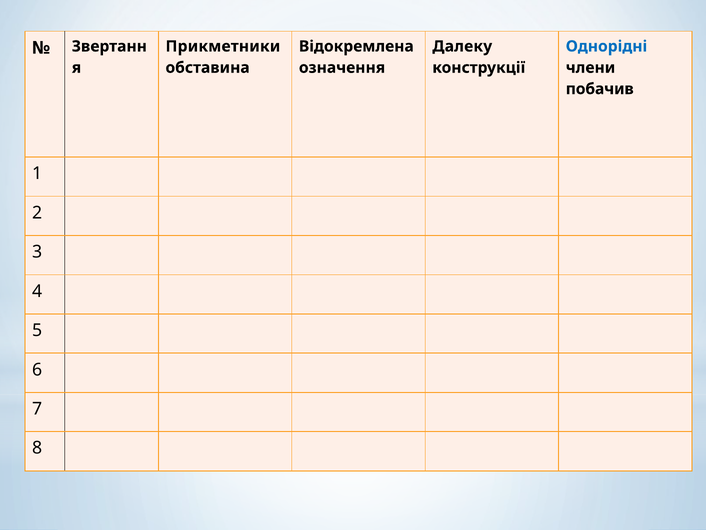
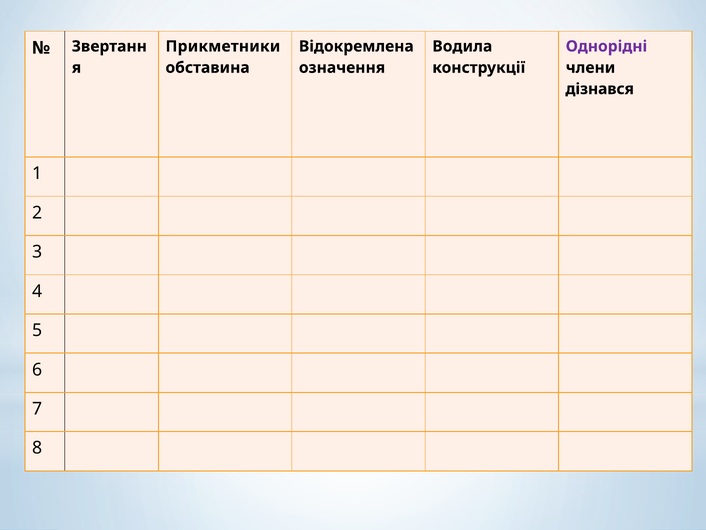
Далеку: Далеку -> Водила
Однорідні colour: blue -> purple
побачив: побачив -> дізнався
